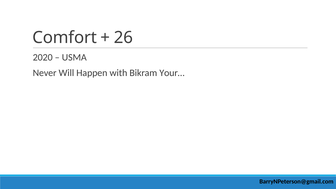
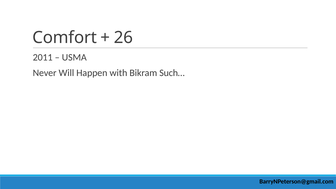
2020: 2020 -> 2011
Your…: Your… -> Such…
